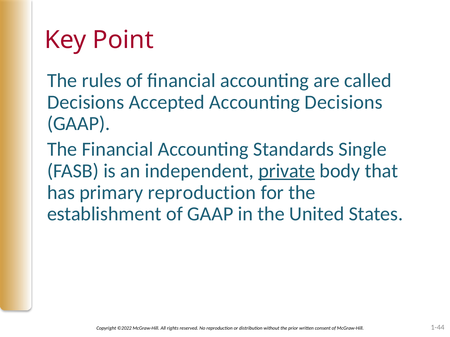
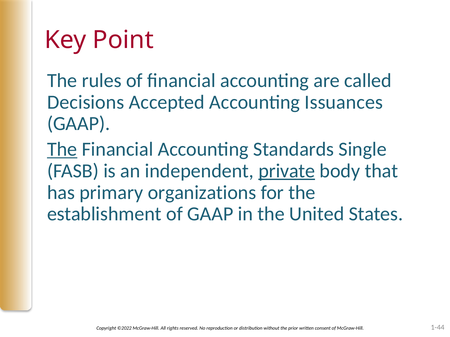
Accounting Decisions: Decisions -> Issuances
The at (62, 149) underline: none -> present
primary reproduction: reproduction -> organizations
